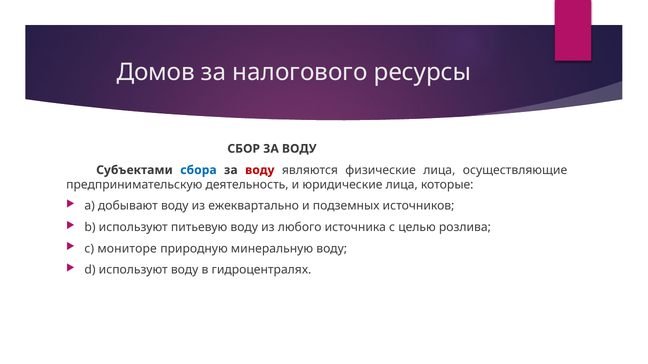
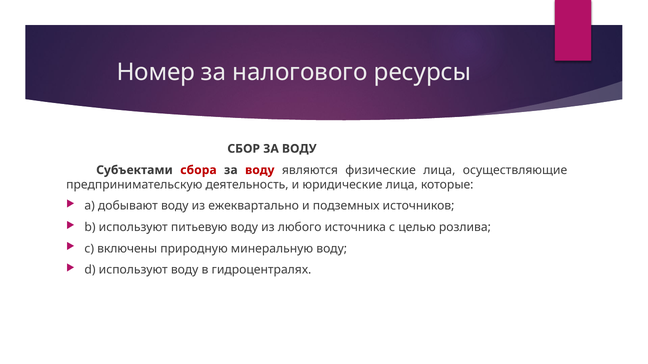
Домов: Домов -> Номер
сбора colour: blue -> red
мониторе: мониторе -> включены
